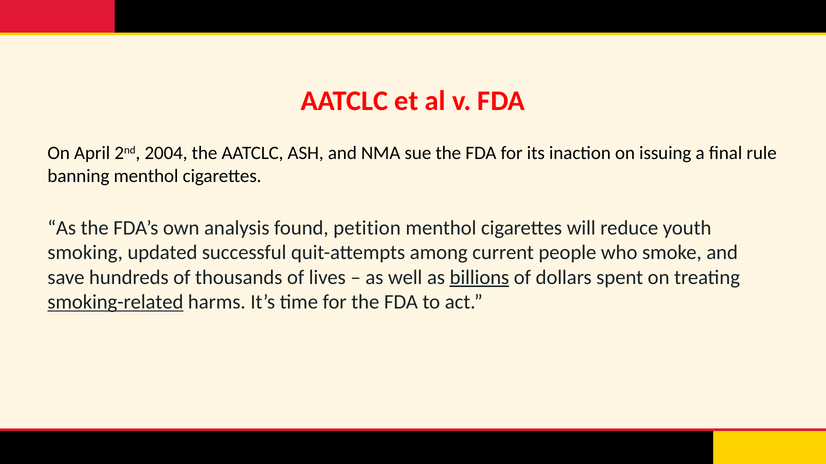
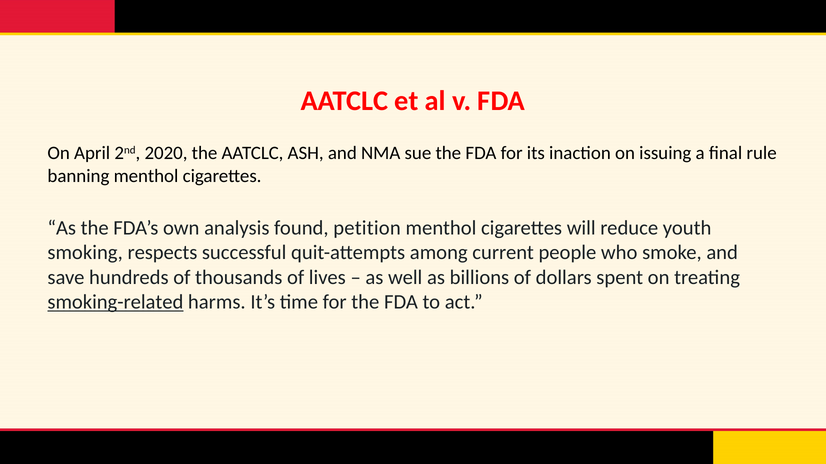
2004: 2004 -> 2020
updated: updated -> respects
billions underline: present -> none
